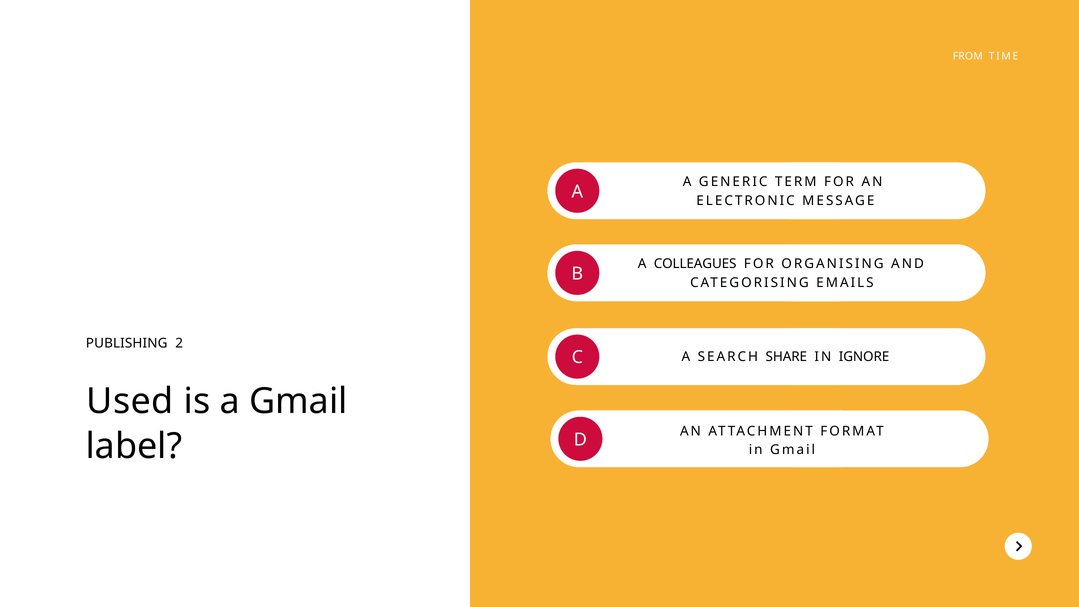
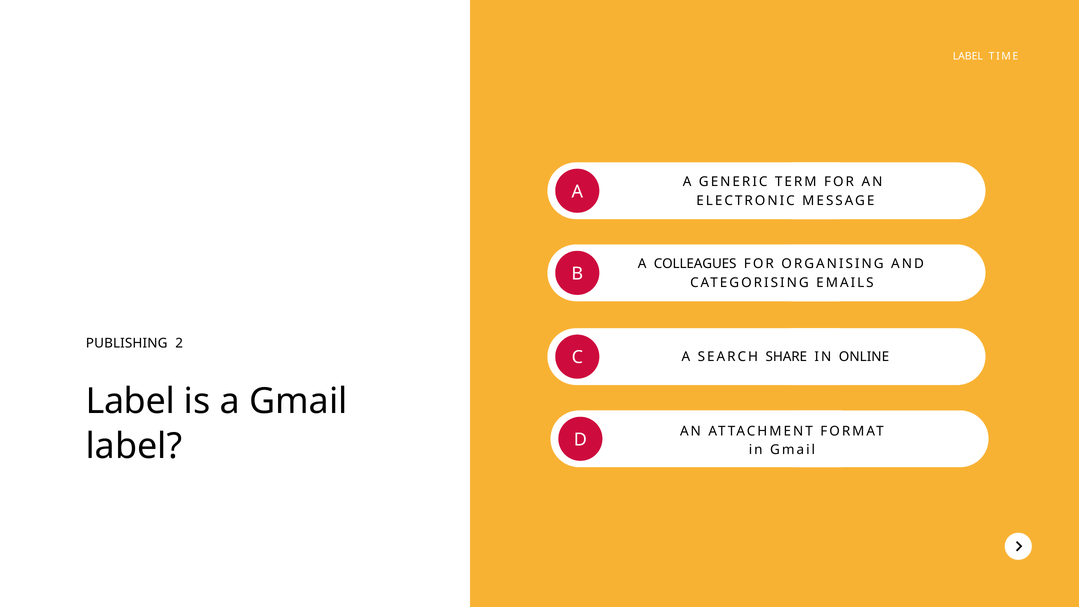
FROM at (968, 56): FROM -> LABEL
IGNORE: IGNORE -> ONLINE
Used at (130, 401): Used -> Label
